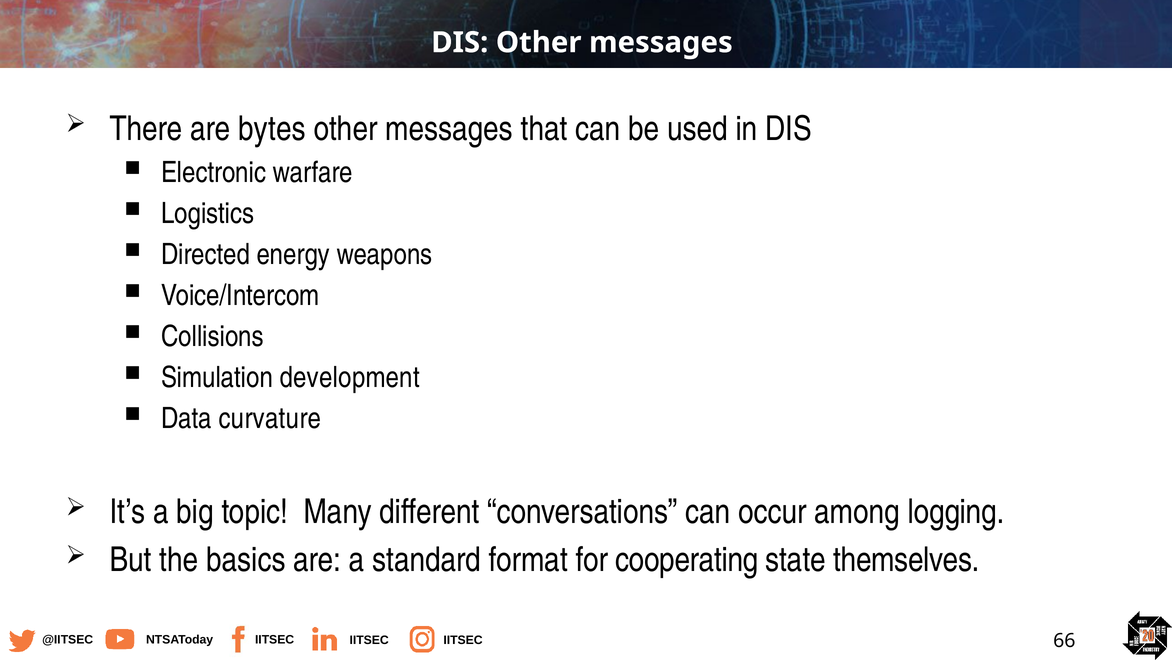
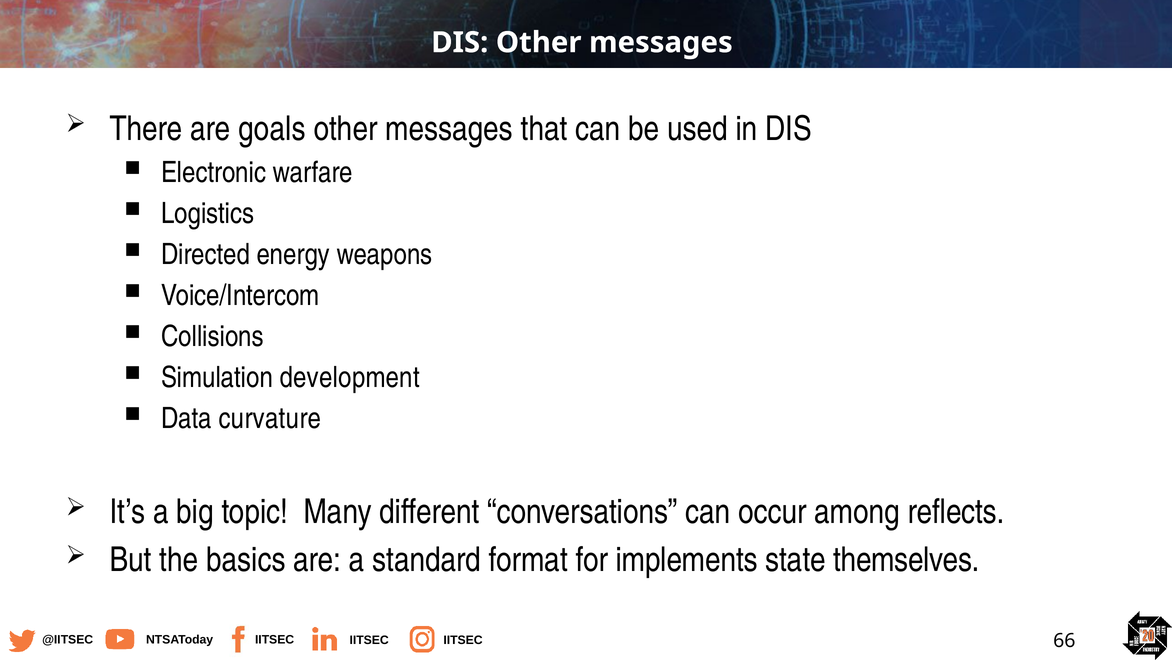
bytes: bytes -> goals
logging: logging -> reflects
cooperating: cooperating -> implements
